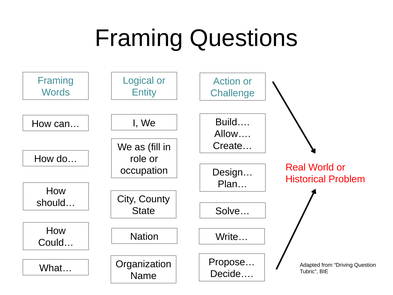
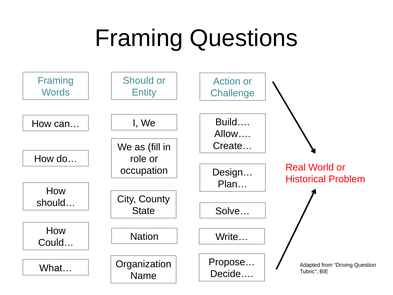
Logical: Logical -> Should
